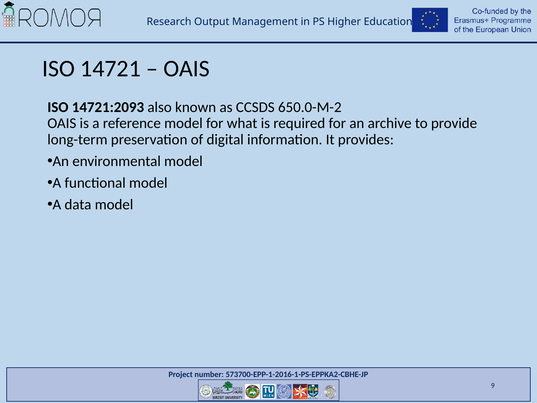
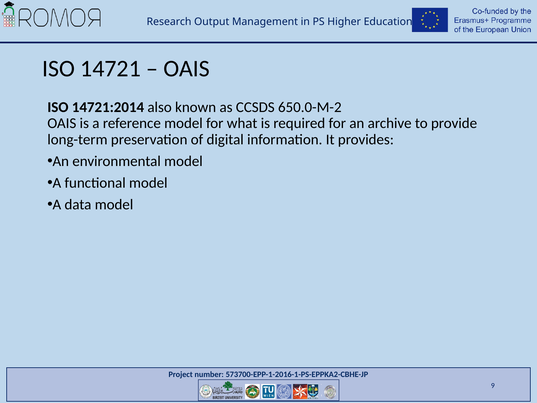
14721:2093: 14721:2093 -> 14721:2014
